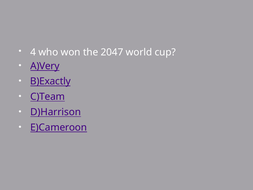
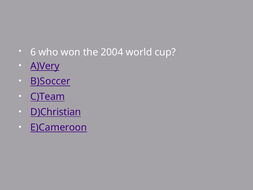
4: 4 -> 6
2047: 2047 -> 2004
B)Exactly: B)Exactly -> B)Soccer
D)Harrison: D)Harrison -> D)Christian
